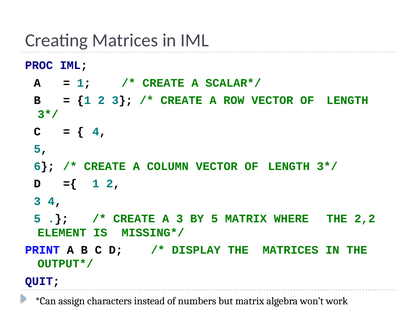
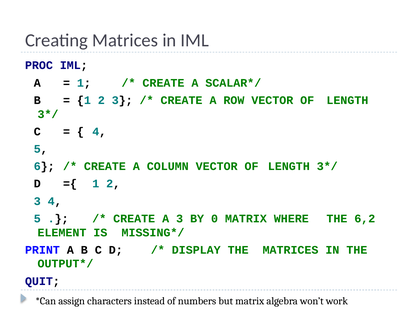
BY 5: 5 -> 0
2,2: 2,2 -> 6,2
